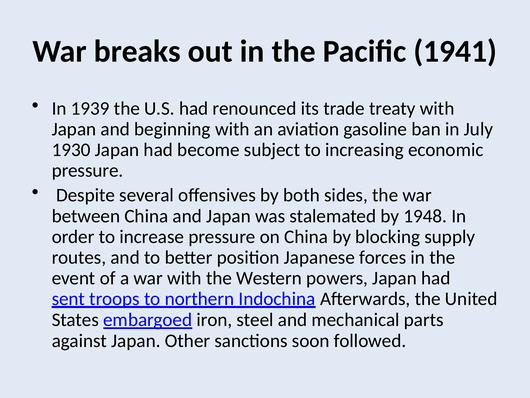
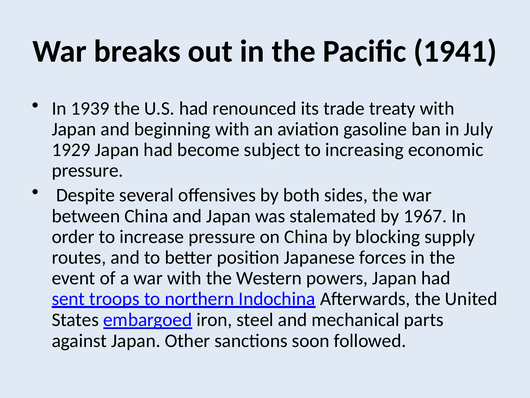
1930: 1930 -> 1929
1948: 1948 -> 1967
